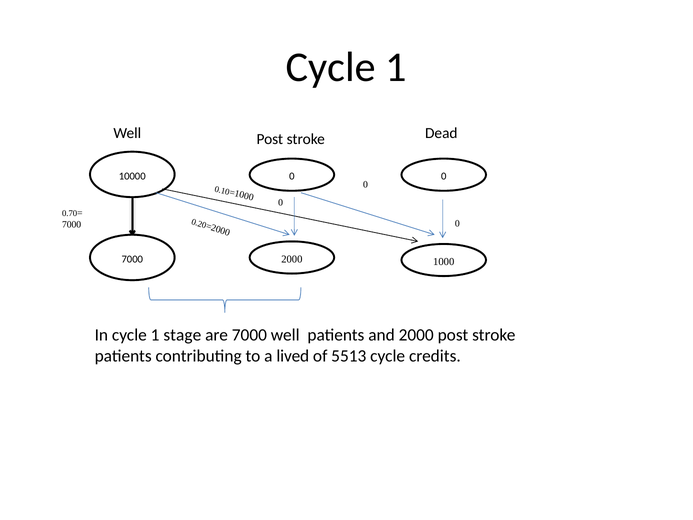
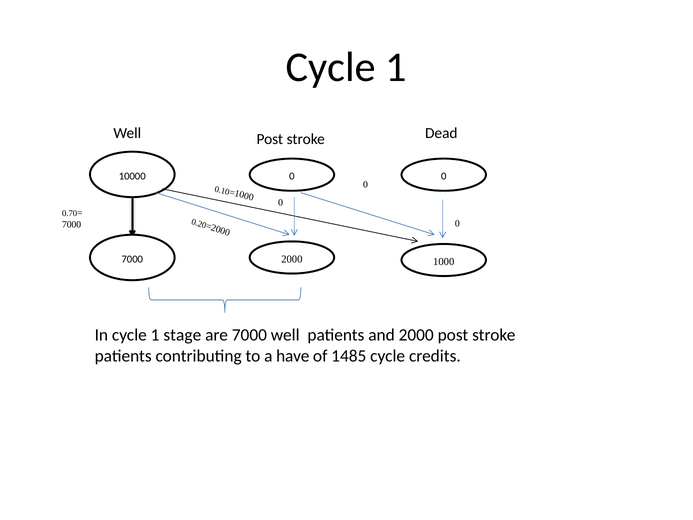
lived: lived -> have
5513: 5513 -> 1485
